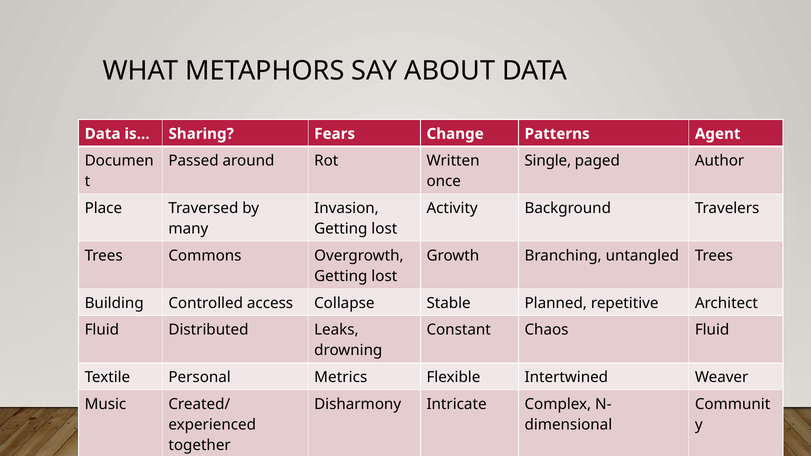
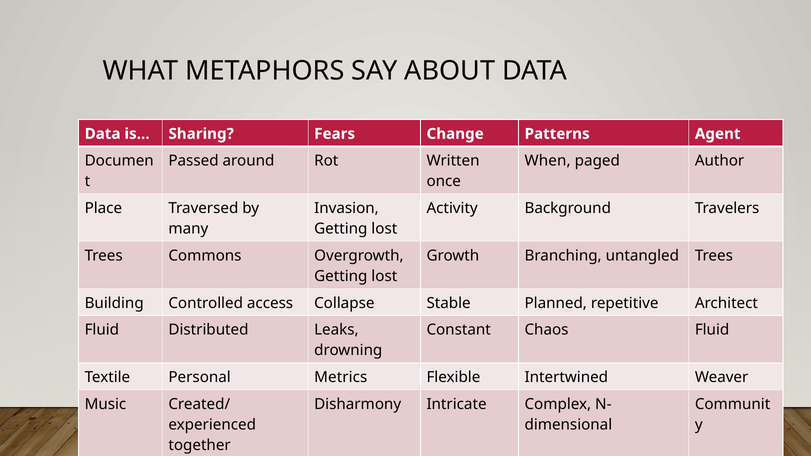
Single: Single -> When
